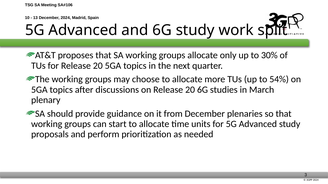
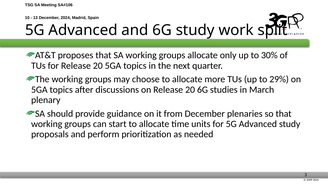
54%: 54% -> 29%
